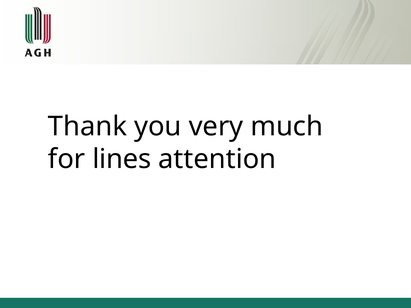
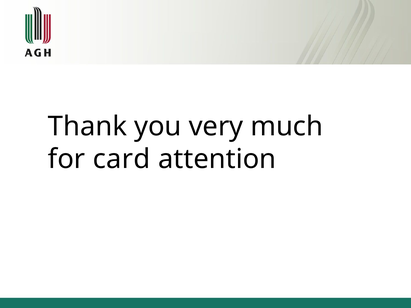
lines: lines -> card
